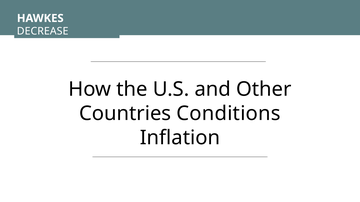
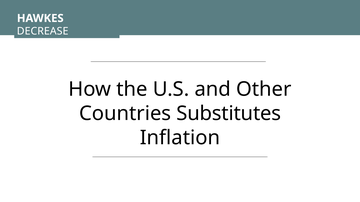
Conditions: Conditions -> Substitutes
